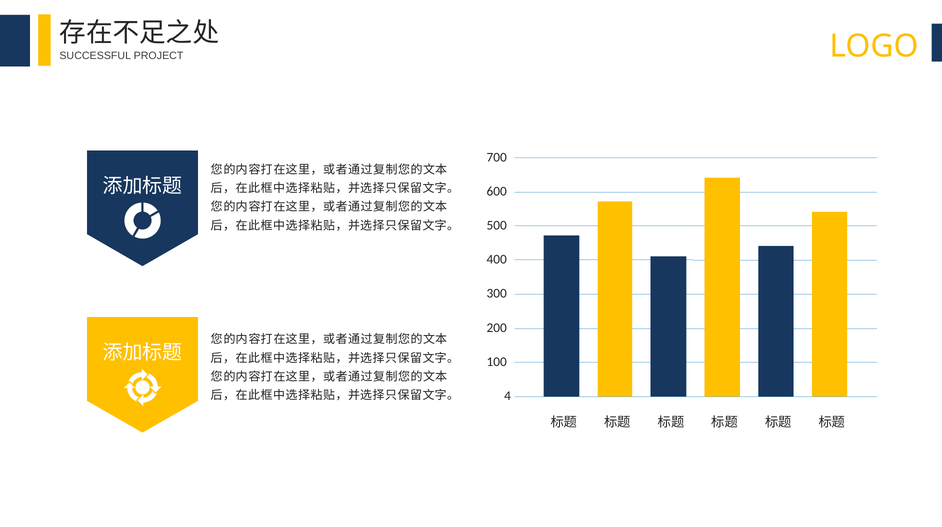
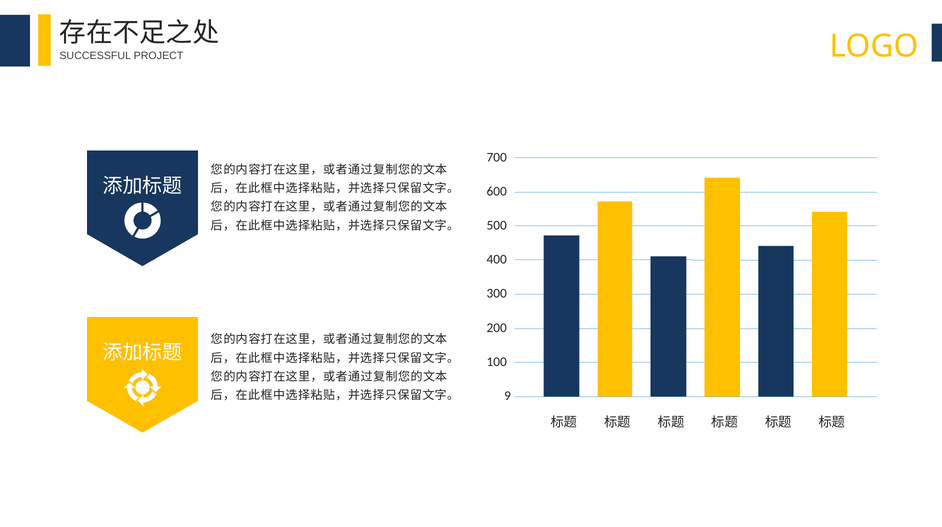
4: 4 -> 9
